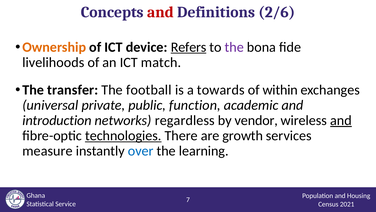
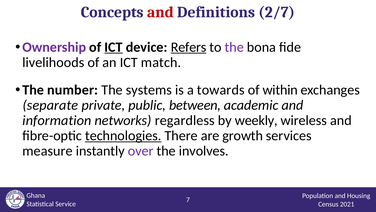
2/6: 2/6 -> 2/7
Ownership colour: orange -> purple
ICT at (114, 47) underline: none -> present
transfer: transfer -> number
football: football -> systems
universal: universal -> separate
function: function -> between
introduction: introduction -> information
vendor: vendor -> weekly
and at (341, 120) underline: present -> none
over colour: blue -> purple
learning: learning -> involves
